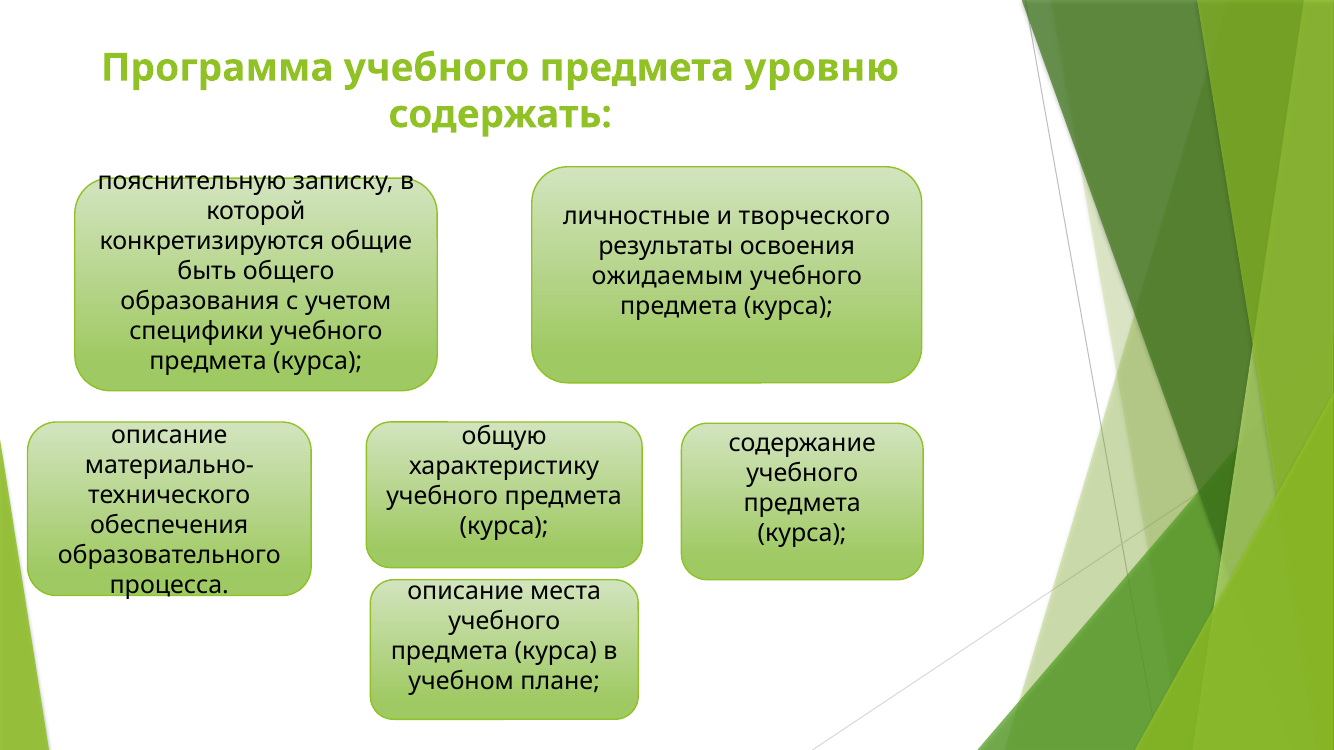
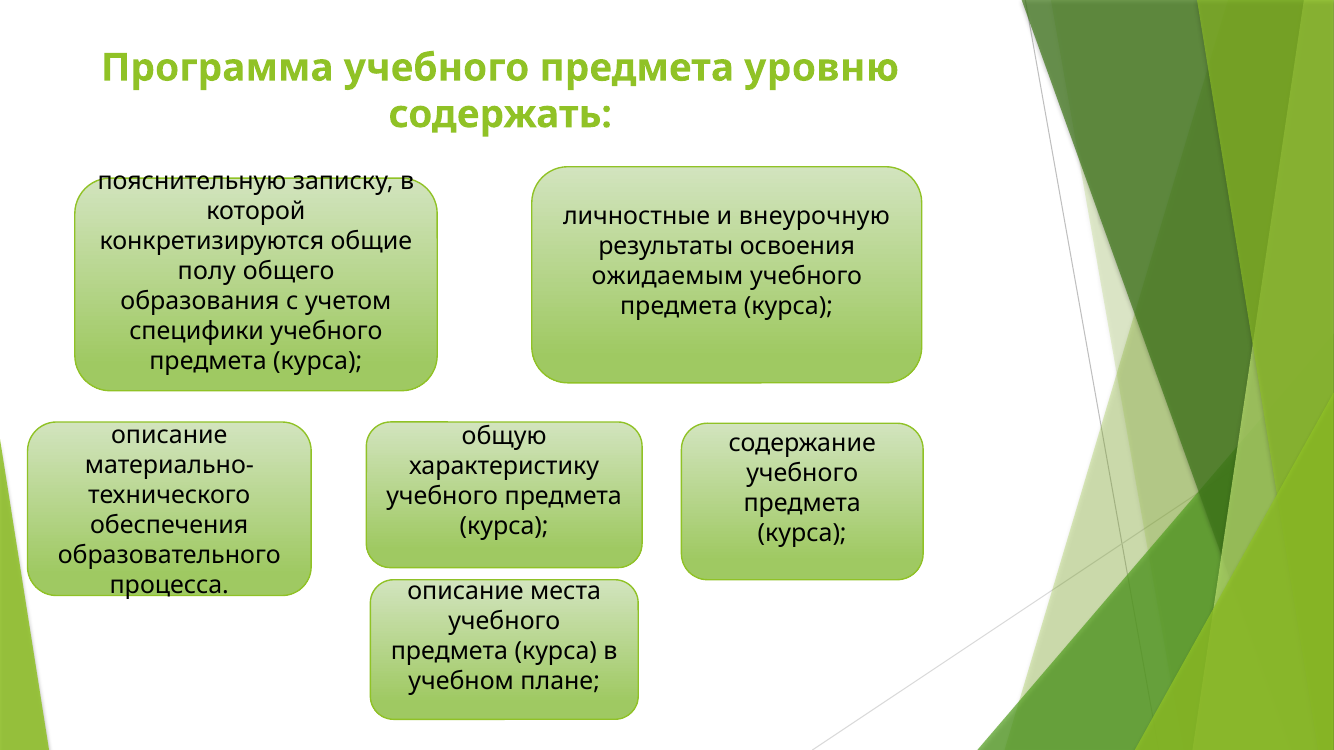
творческого: творческого -> внеурочную
быть: быть -> полу
